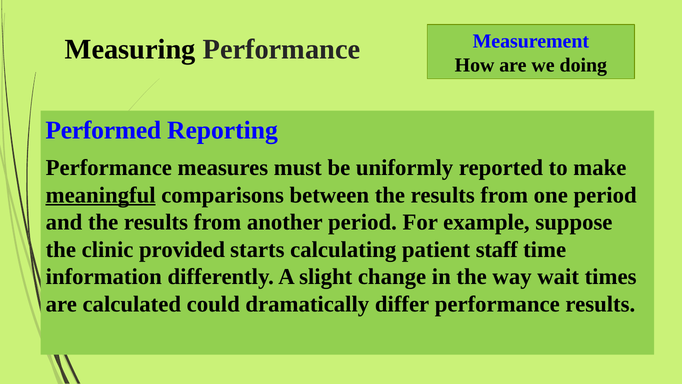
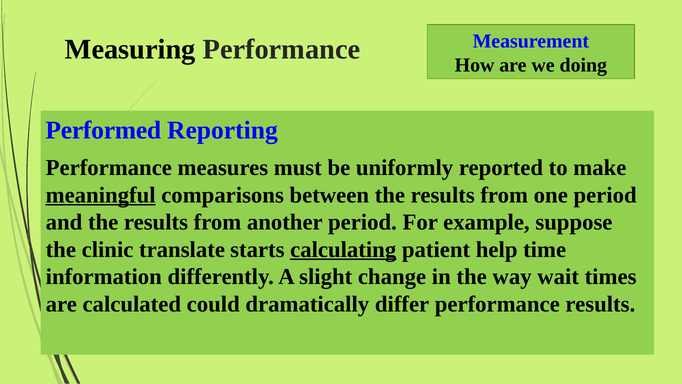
provided: provided -> translate
calculating underline: none -> present
staff: staff -> help
